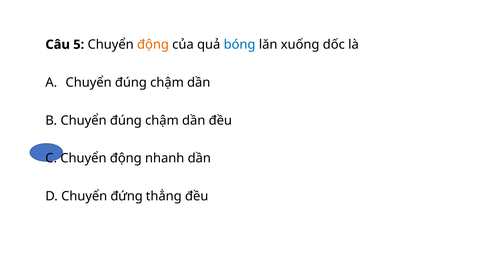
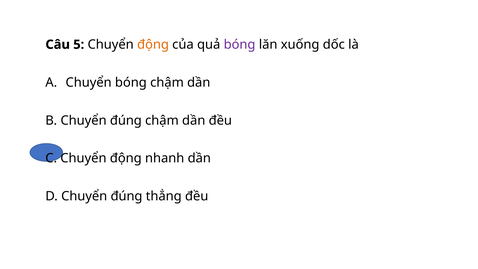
bóng at (240, 45) colour: blue -> purple
đúng at (131, 82): đúng -> bóng
D Chuyển đứng: đứng -> đúng
